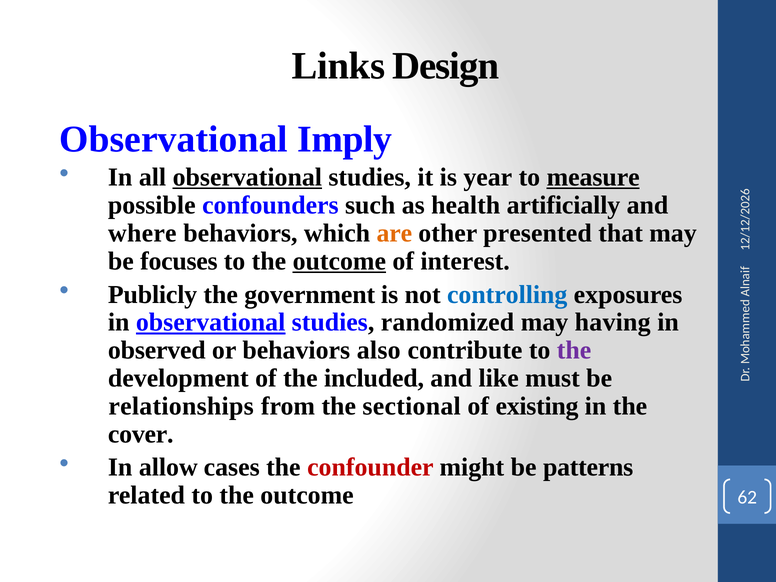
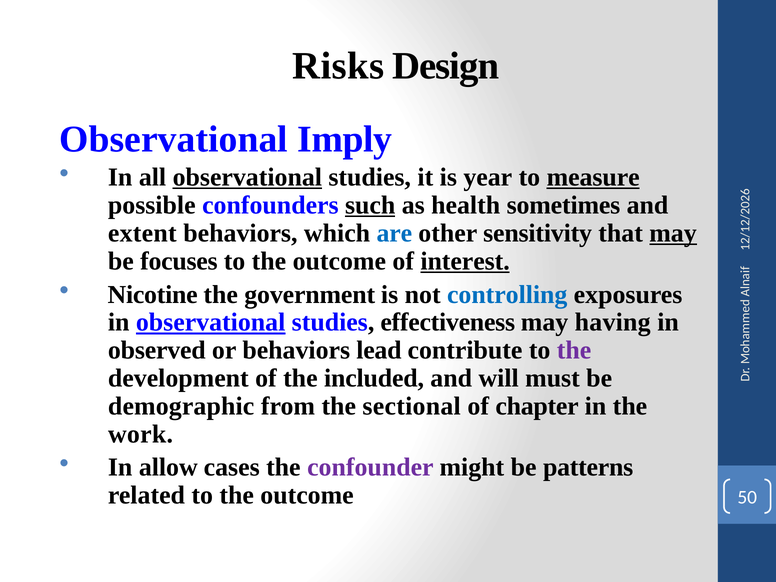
Links: Links -> Risks
such underline: none -> present
artificially: artificially -> sometimes
where: where -> extent
are colour: orange -> blue
presented: presented -> sensitivity
may at (673, 233) underline: none -> present
outcome at (339, 261) underline: present -> none
interest underline: none -> present
Publicly: Publicly -> Nicotine
randomized: randomized -> effectiveness
also: also -> lead
like: like -> will
relationships: relationships -> demographic
existing: existing -> chapter
cover: cover -> work
confounder colour: red -> purple
62: 62 -> 50
